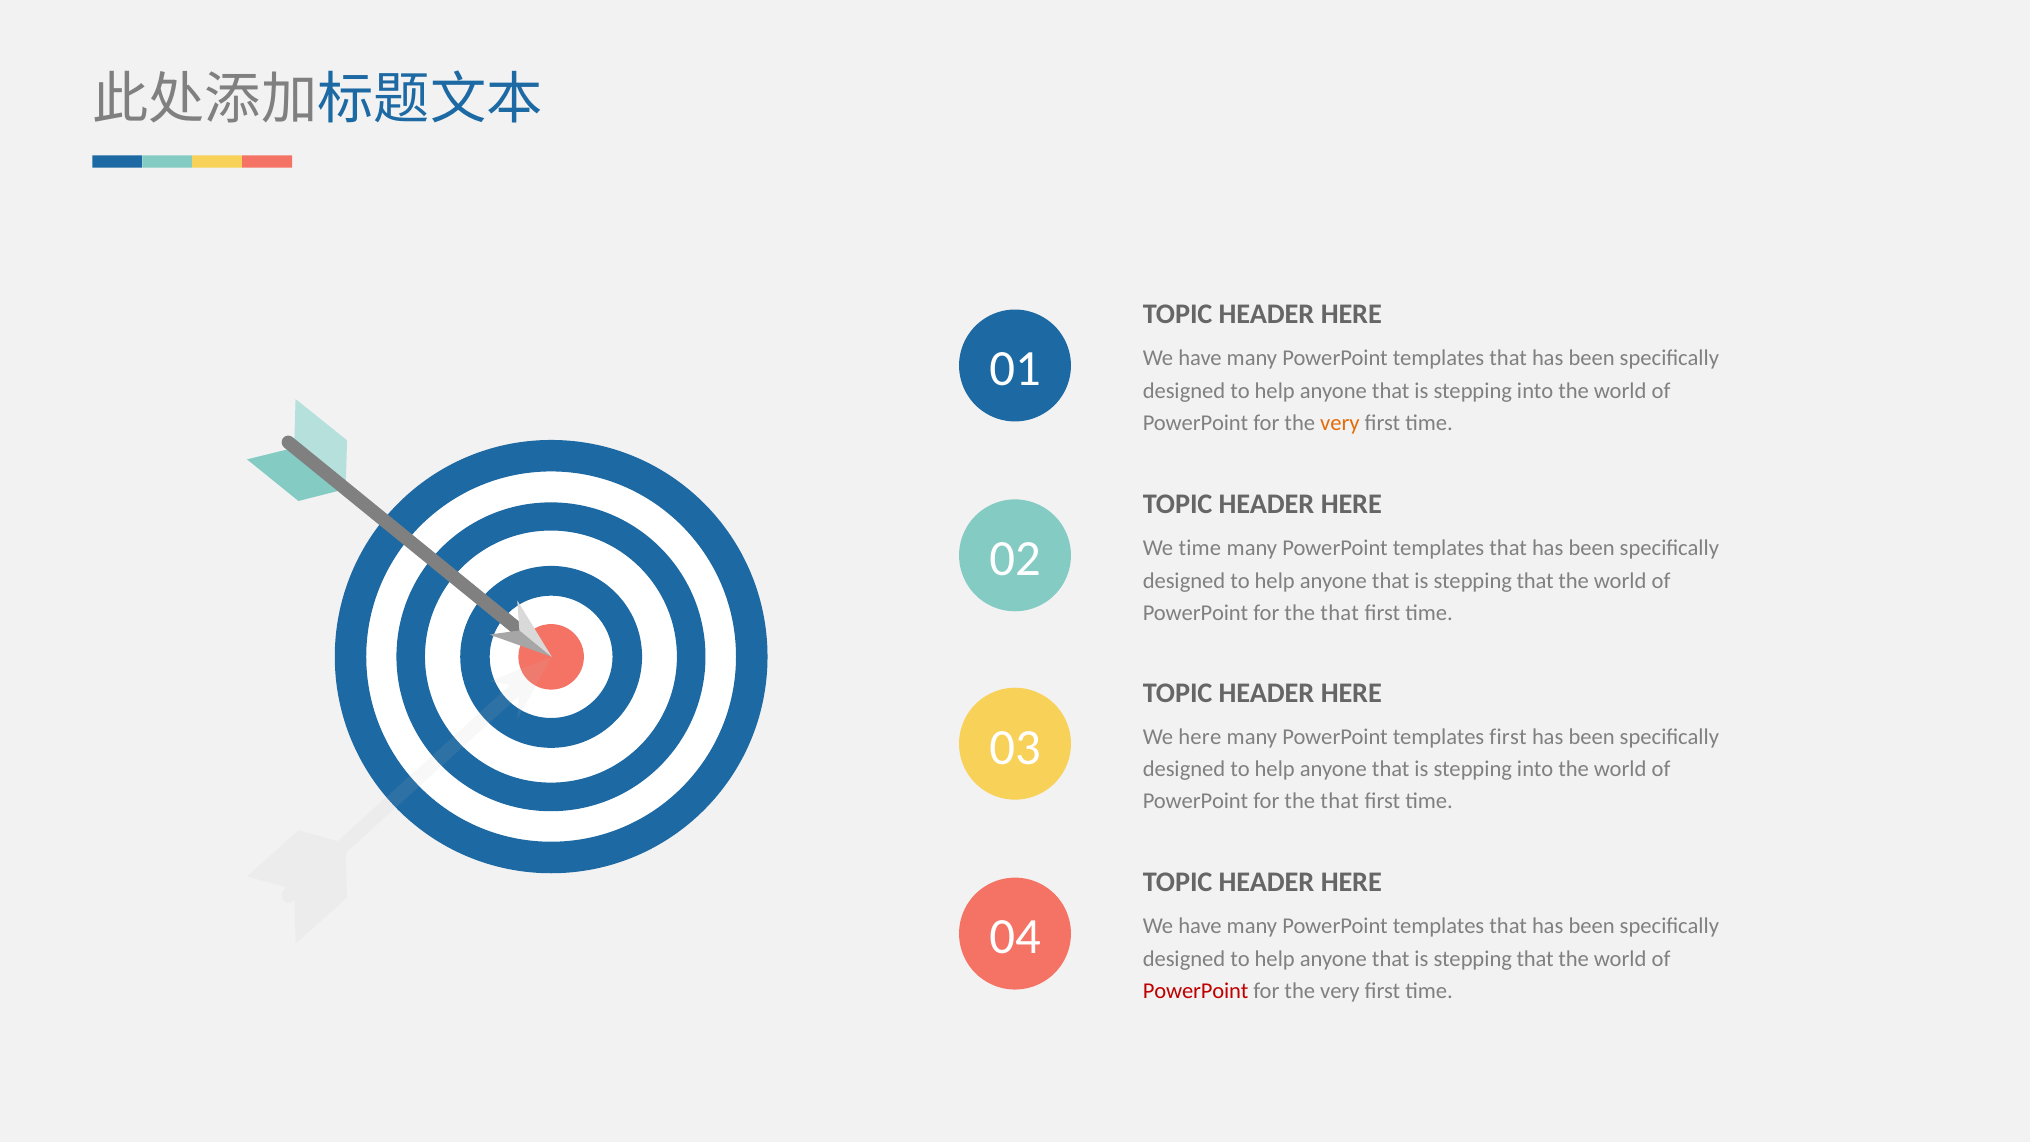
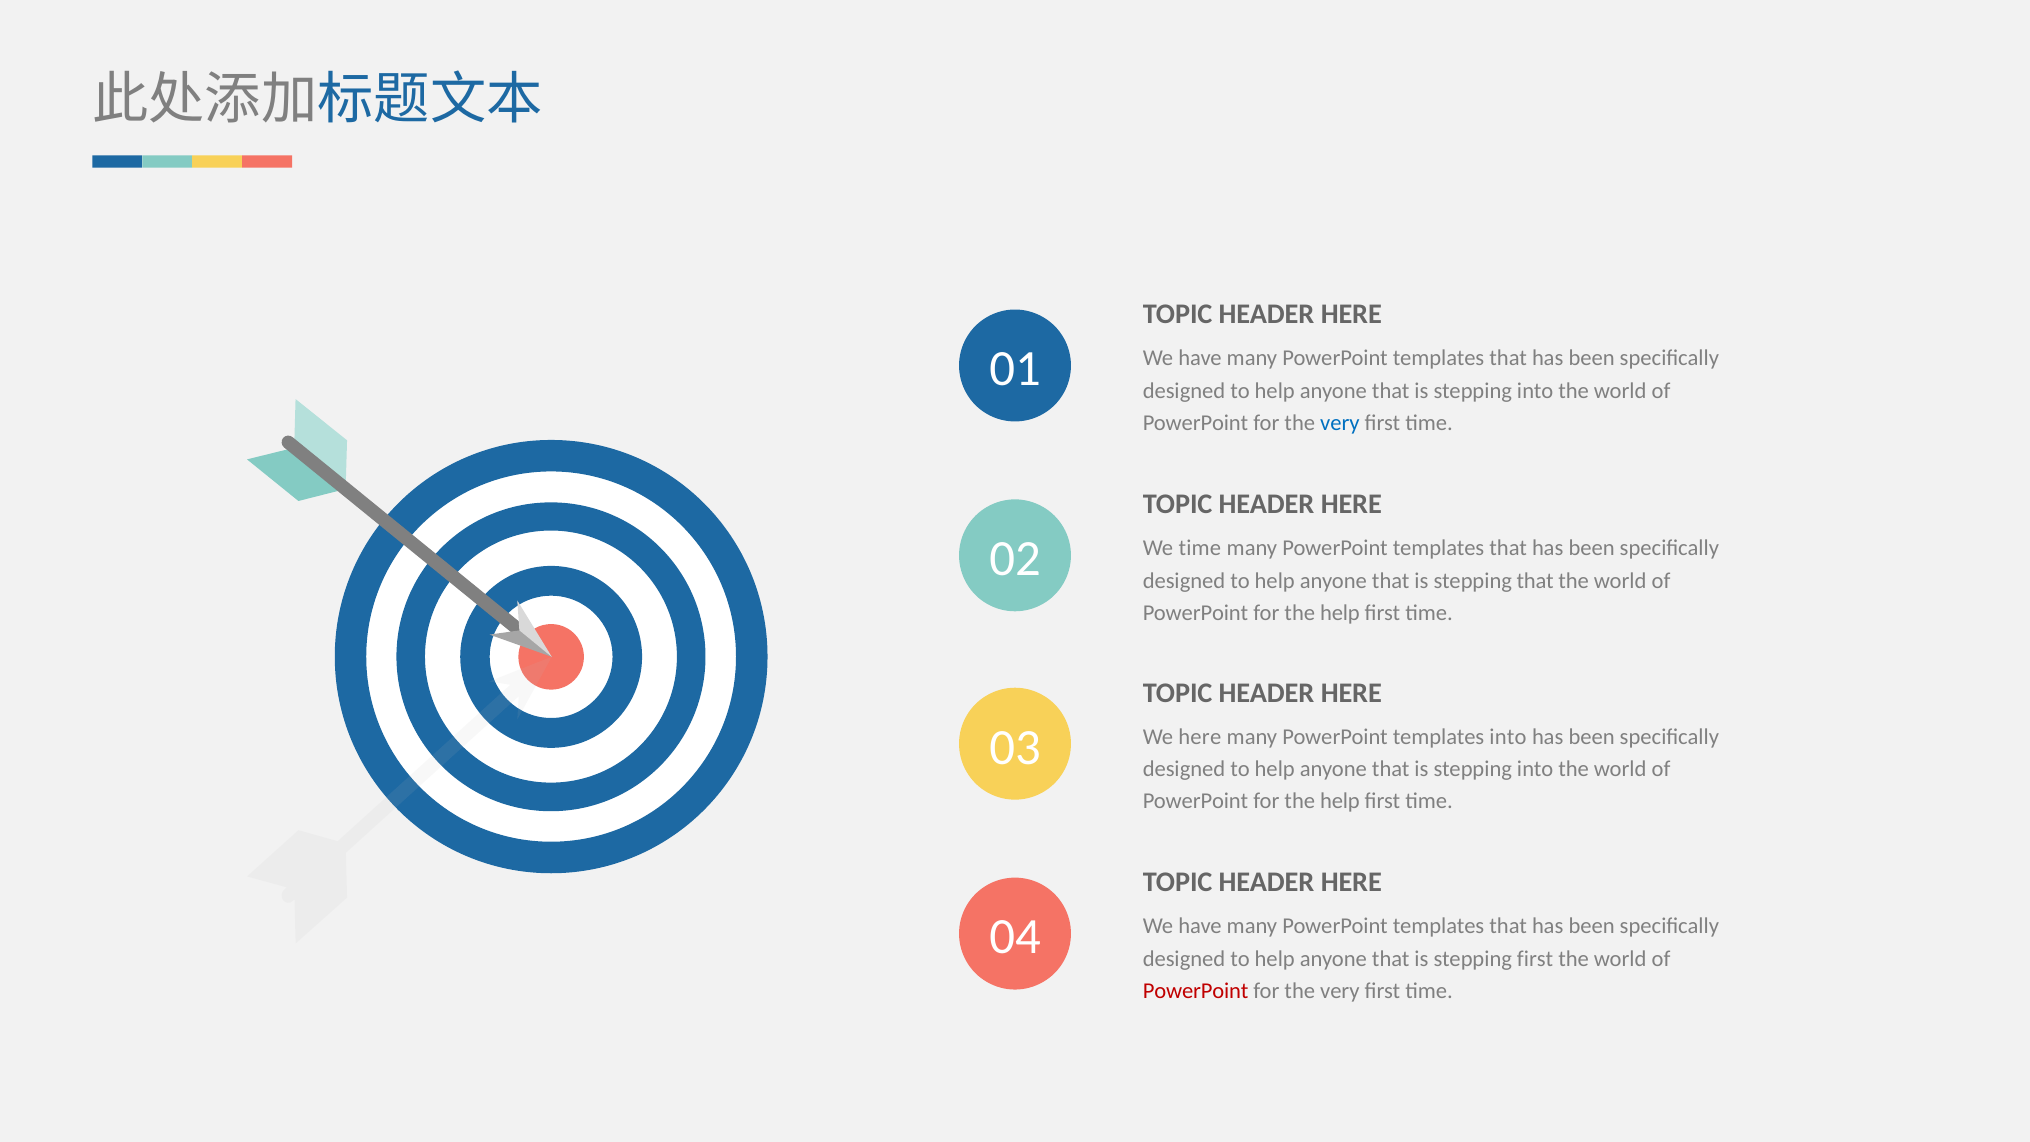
very at (1340, 423) colour: orange -> blue
that at (1340, 613): that -> help
templates first: first -> into
that at (1340, 801): that -> help
that at (1535, 959): that -> first
